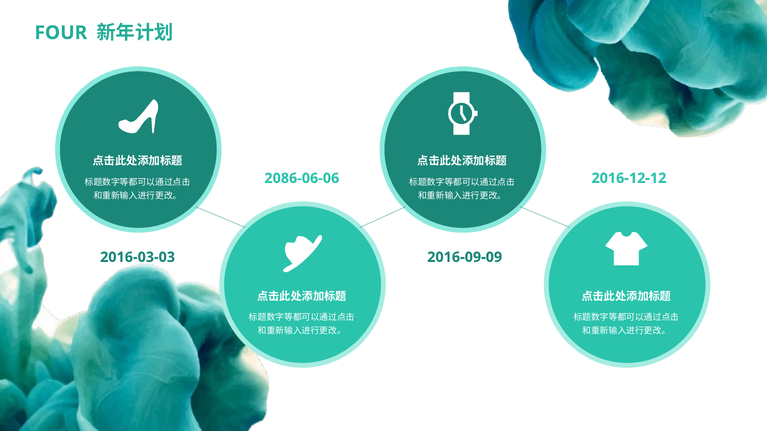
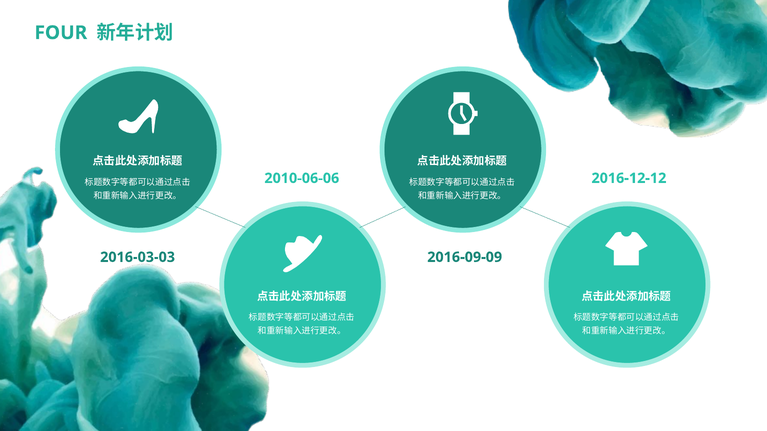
2086-06-06: 2086-06-06 -> 2010-06-06
